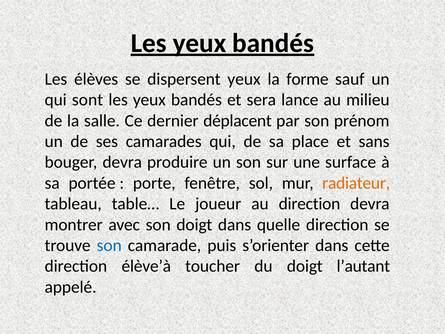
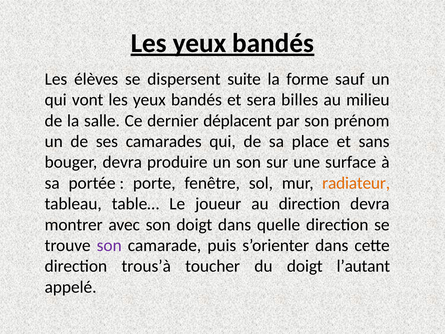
dispersent yeux: yeux -> suite
sont: sont -> vont
lance: lance -> billes
son at (109, 245) colour: blue -> purple
élève’à: élève’à -> trous’à
